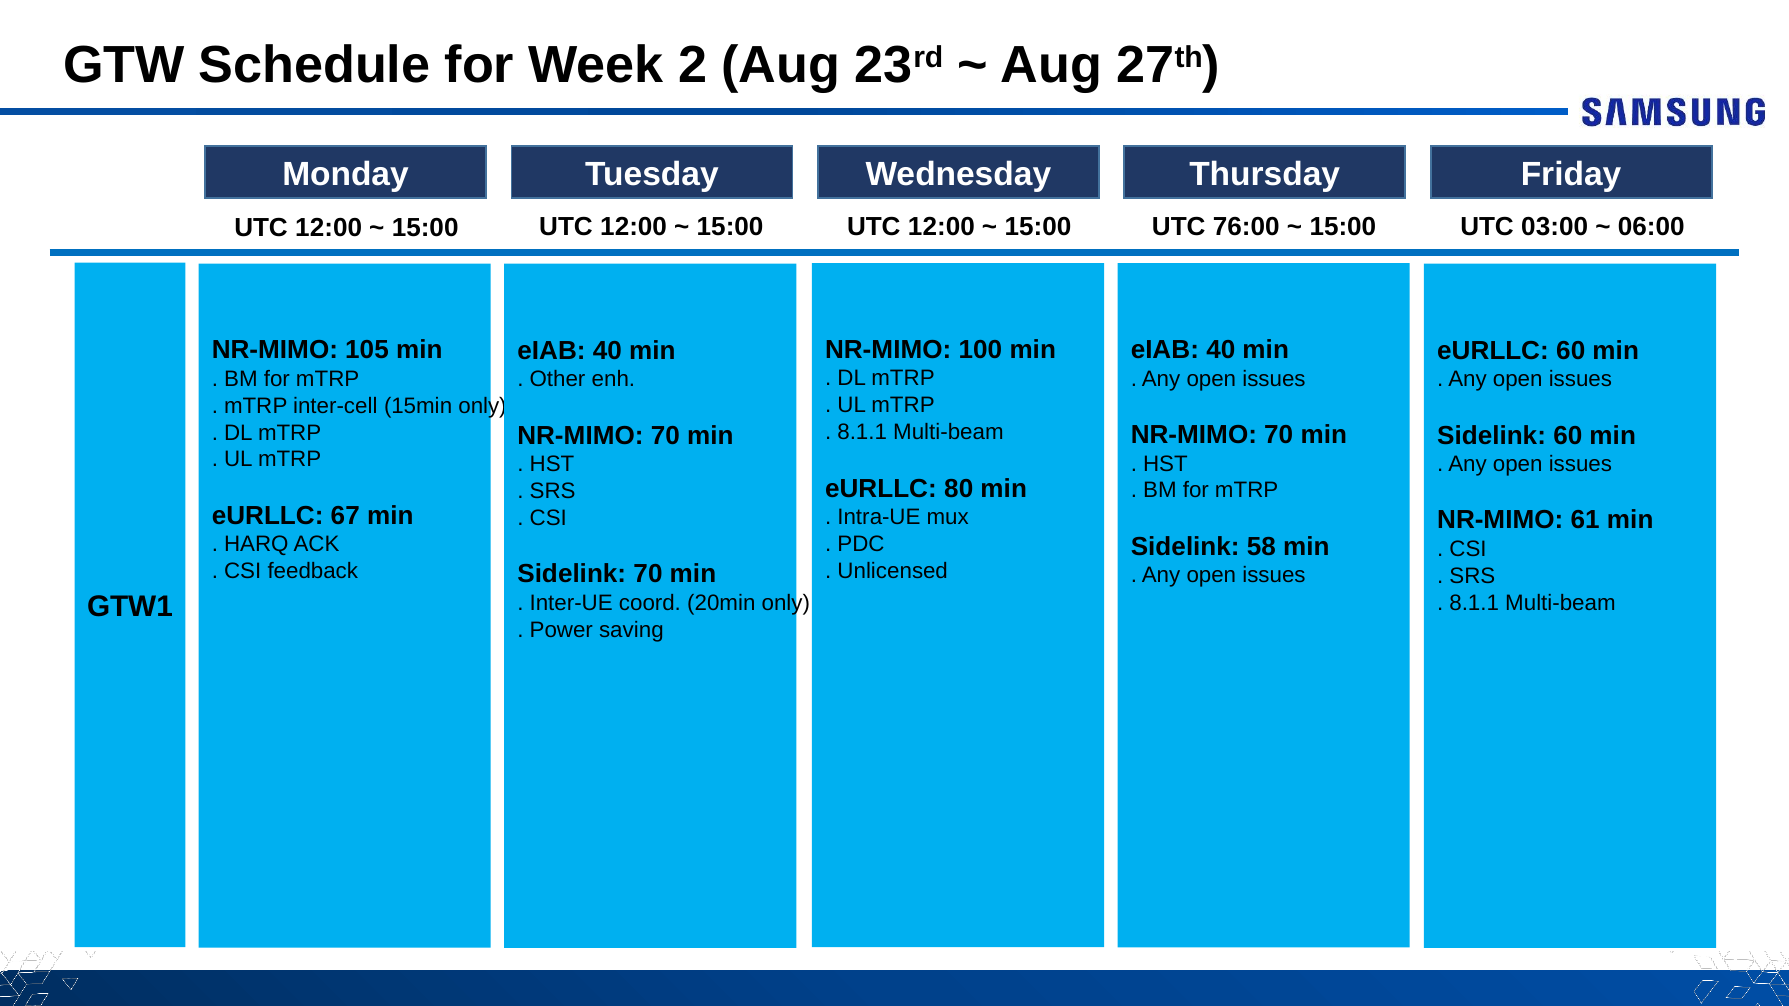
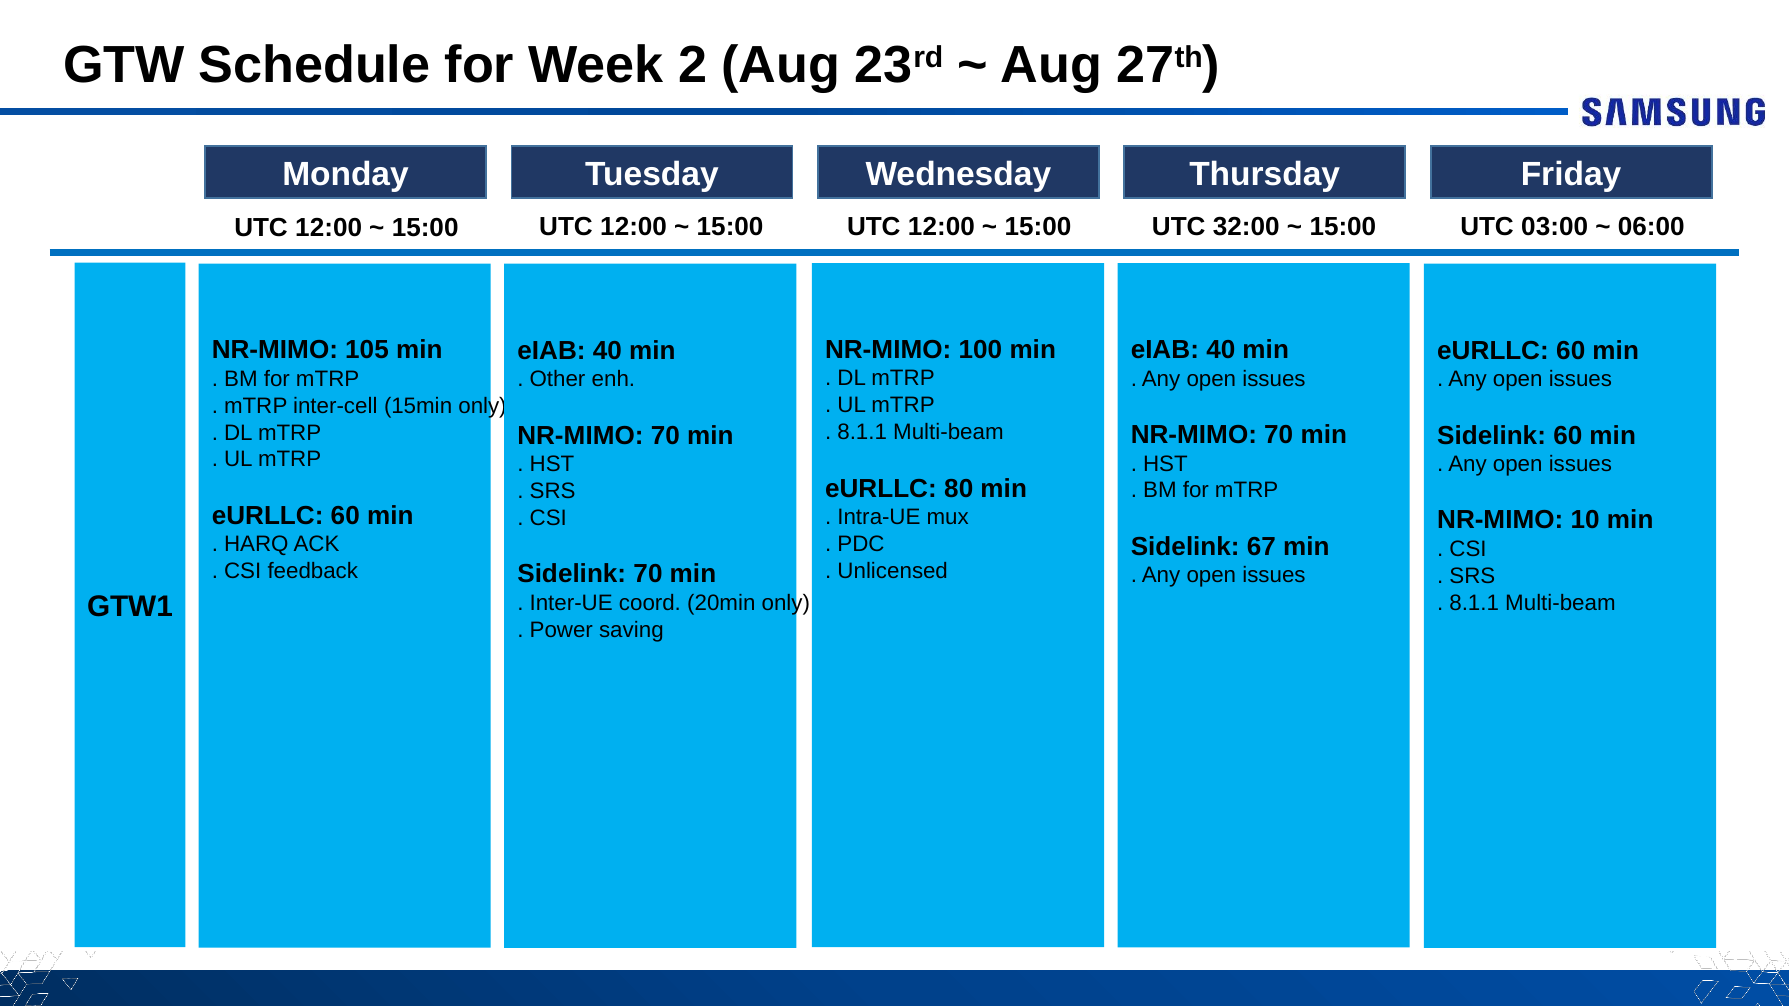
76:00: 76:00 -> 32:00
67 at (345, 516): 67 -> 60
61: 61 -> 10
58: 58 -> 67
